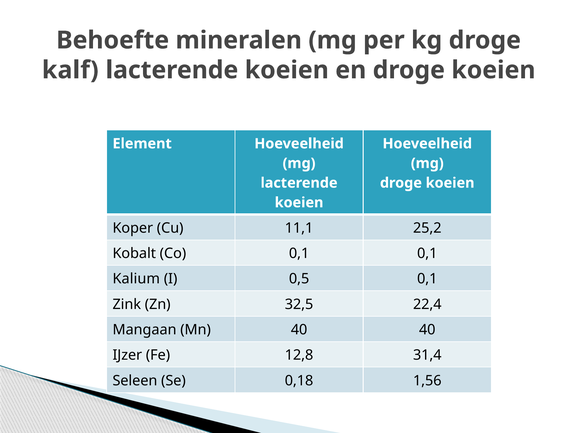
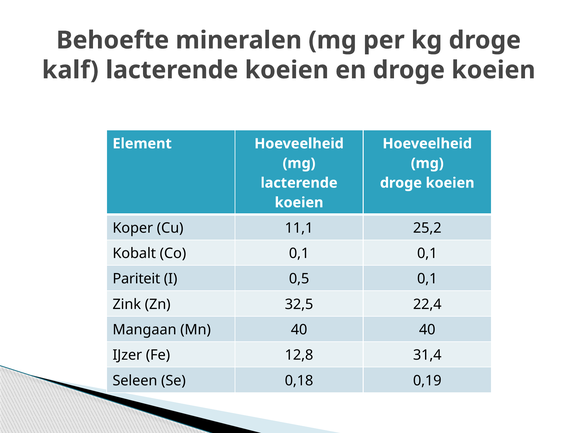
Kalium: Kalium -> Pariteit
1,56: 1,56 -> 0,19
